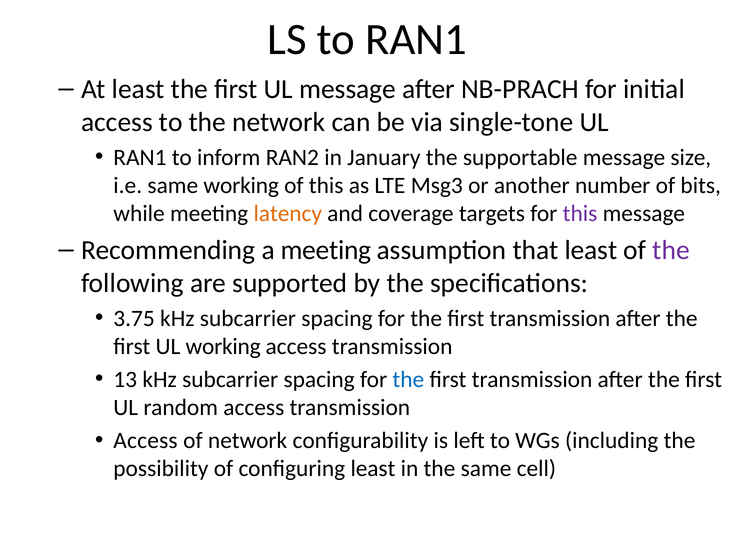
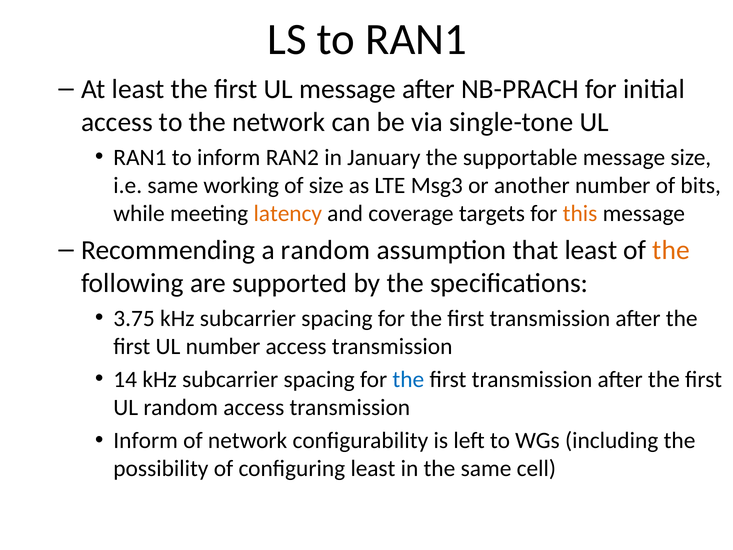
of this: this -> size
this at (580, 213) colour: purple -> orange
a meeting: meeting -> random
the at (671, 250) colour: purple -> orange
UL working: working -> number
13: 13 -> 14
Access at (145, 440): Access -> Inform
